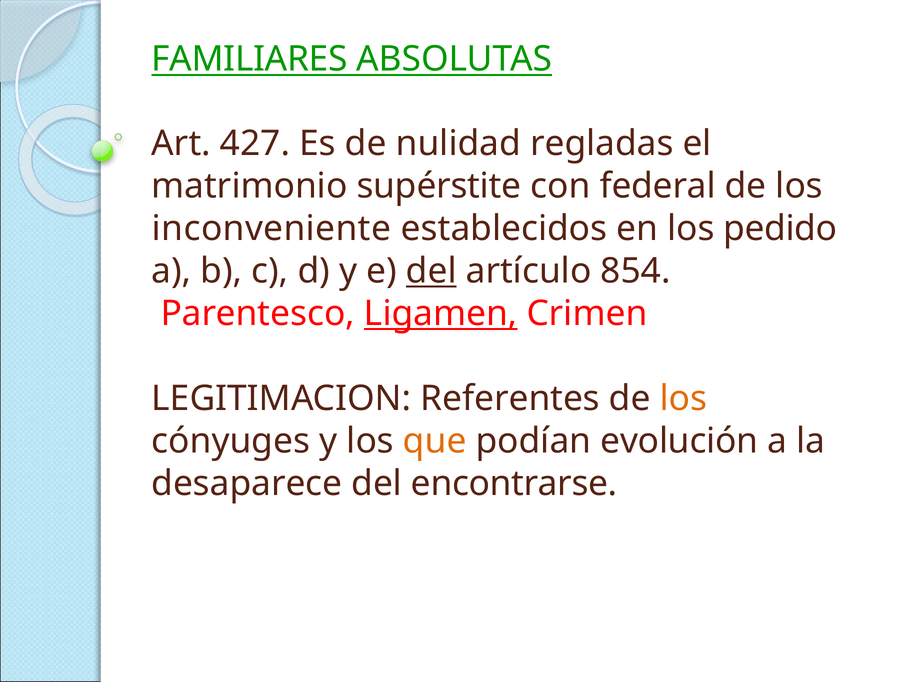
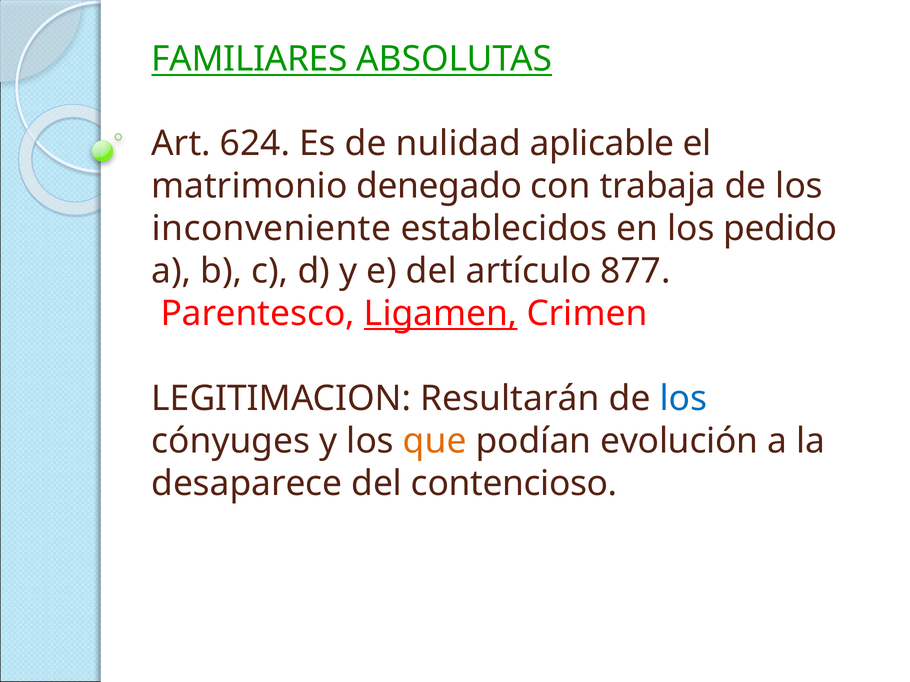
427: 427 -> 624
regladas: regladas -> aplicable
supérstite: supérstite -> denegado
federal: federal -> trabaja
del at (431, 271) underline: present -> none
854: 854 -> 877
Referentes: Referentes -> Resultarán
los at (683, 399) colour: orange -> blue
encontrarse: encontrarse -> contencioso
